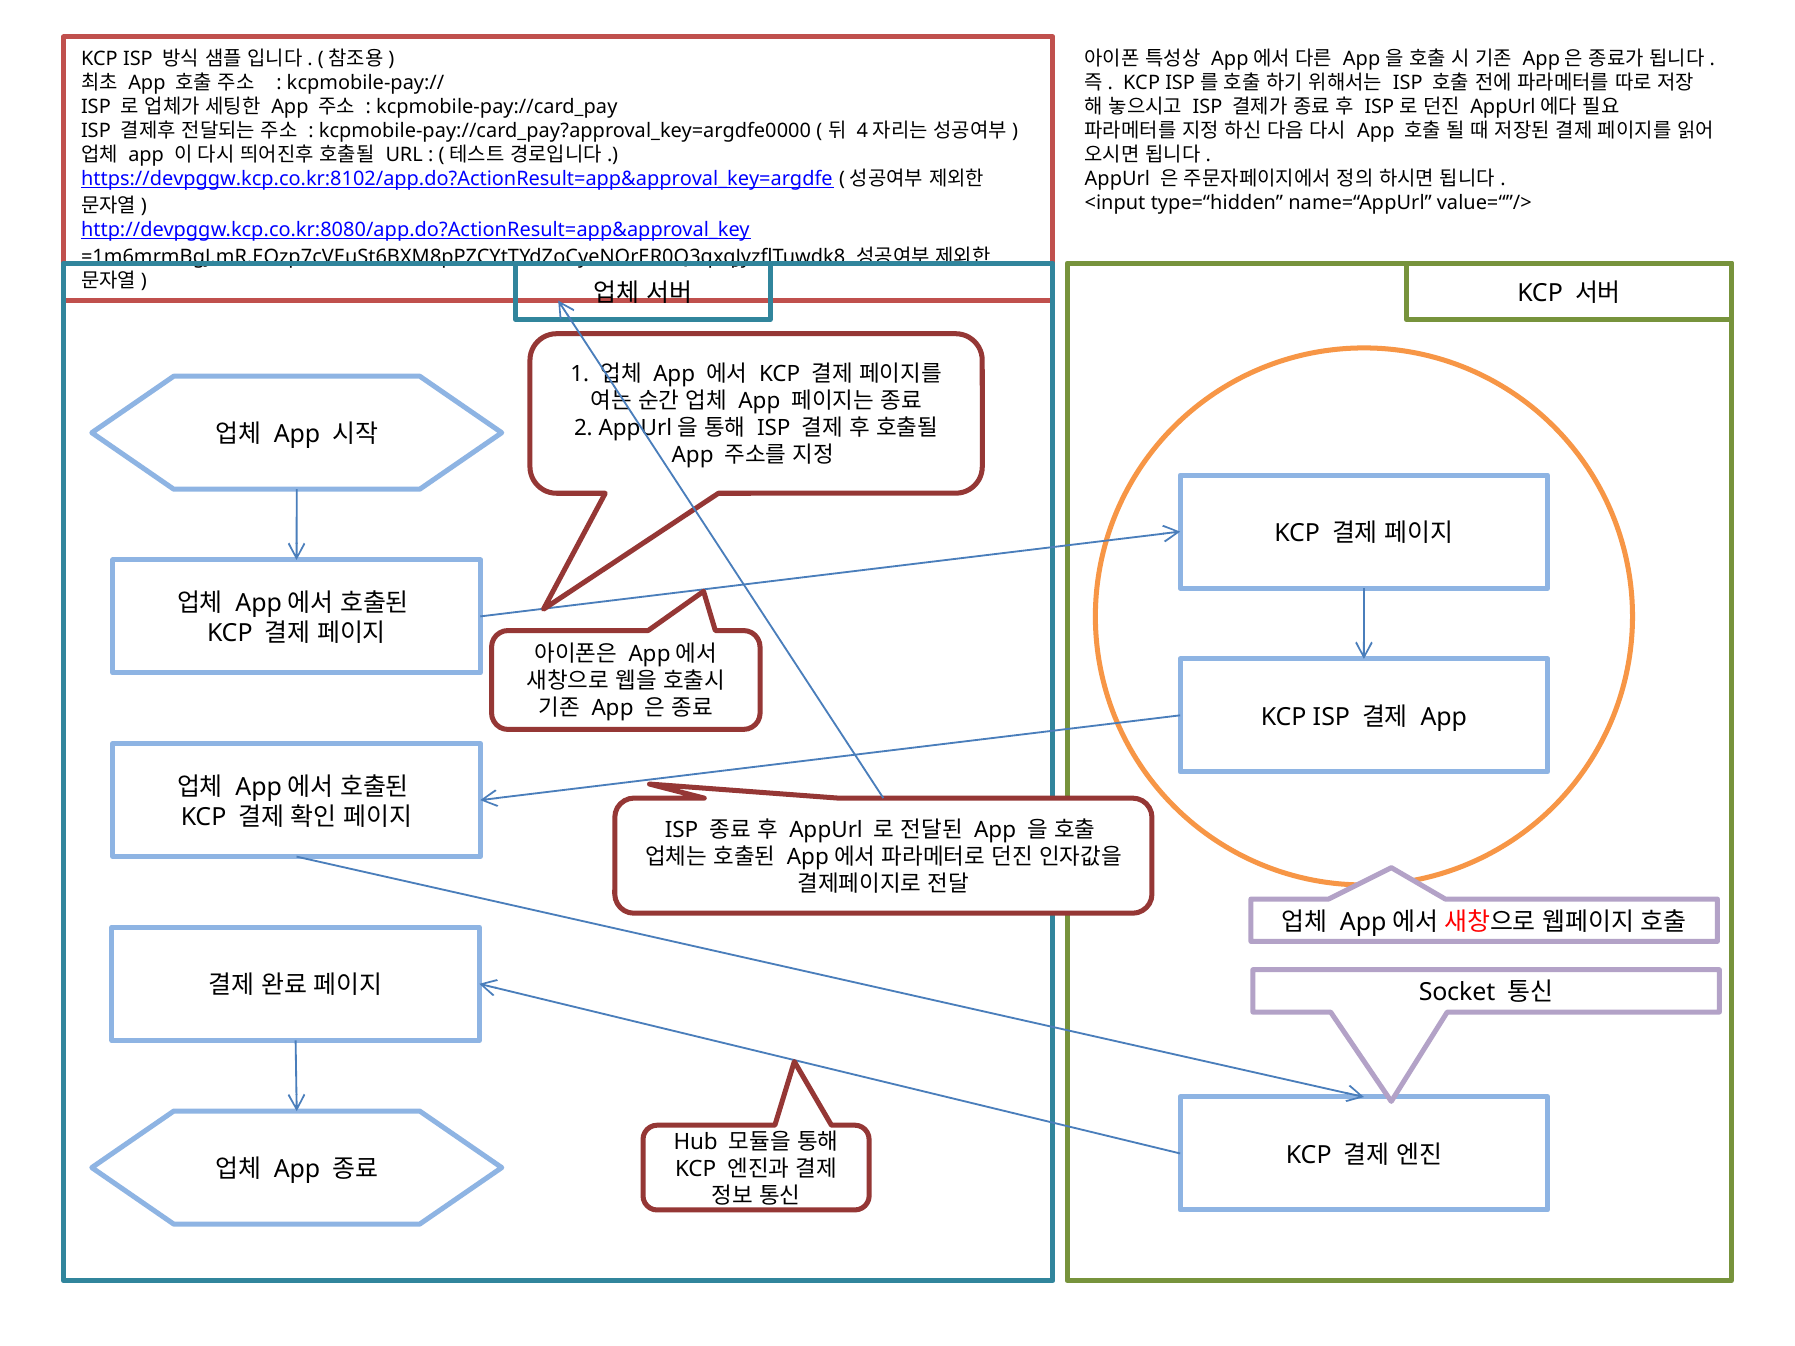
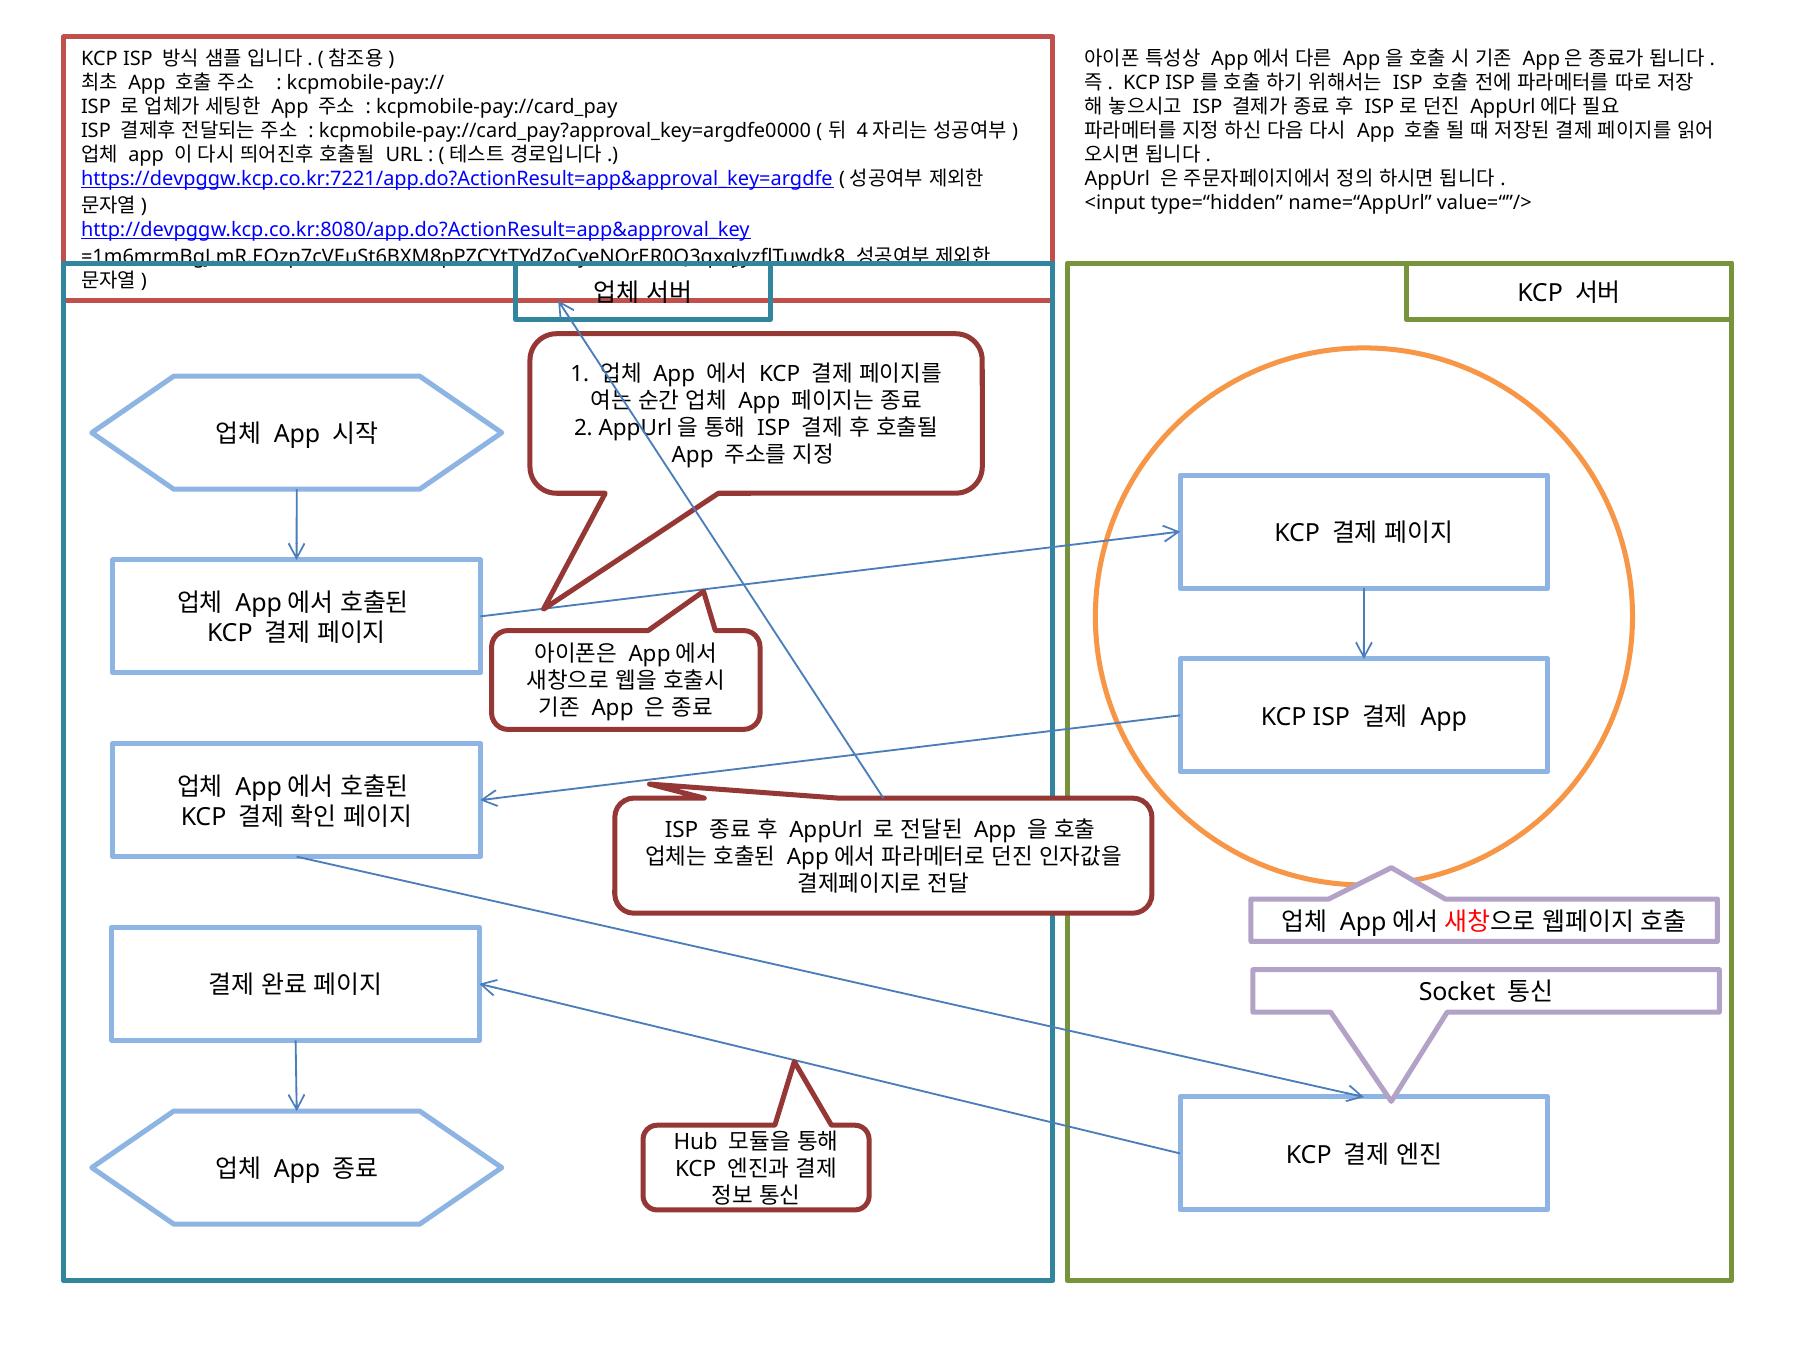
https://devpggw.kcp.co.kr:8102/app.do?ActionResult=app&approval_key=argdfe: https://devpggw.kcp.co.kr:8102/app.do?ActionResult=app&approval_key=argdfe -> https://devpggw.kcp.co.kr:7221/app.do?ActionResult=app&approval_key=argdfe
